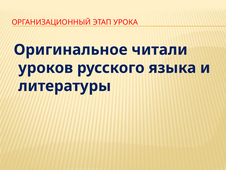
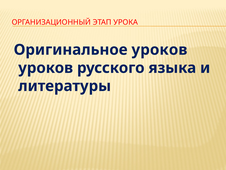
Оригинальное читали: читали -> уроков
